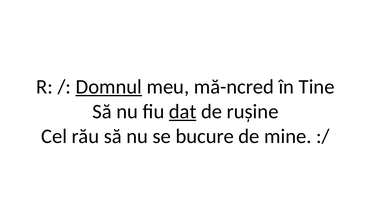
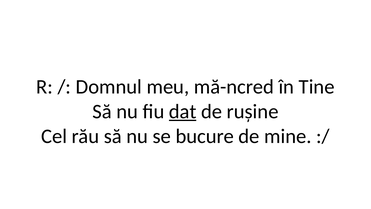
Domnul underline: present -> none
